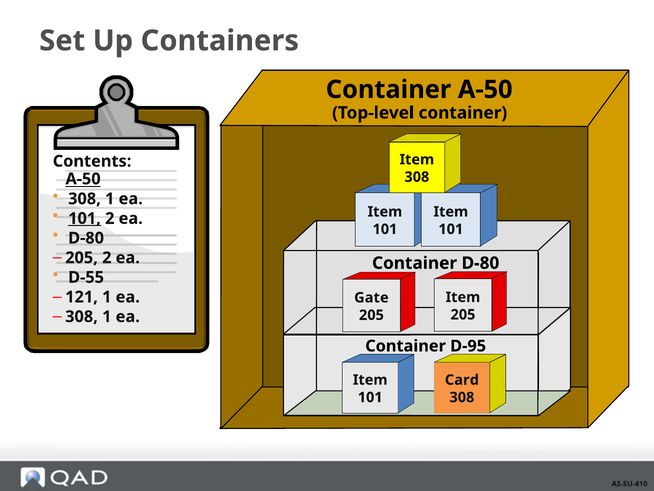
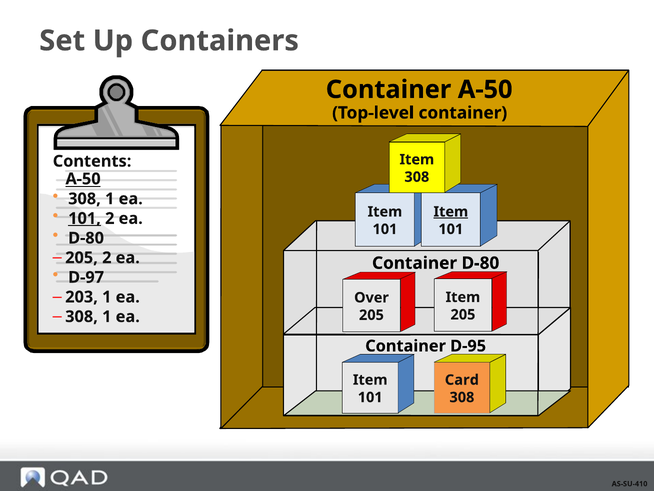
Item at (451, 212) underline: none -> present
D-55: D-55 -> D-97
121: 121 -> 203
Gate: Gate -> Over
